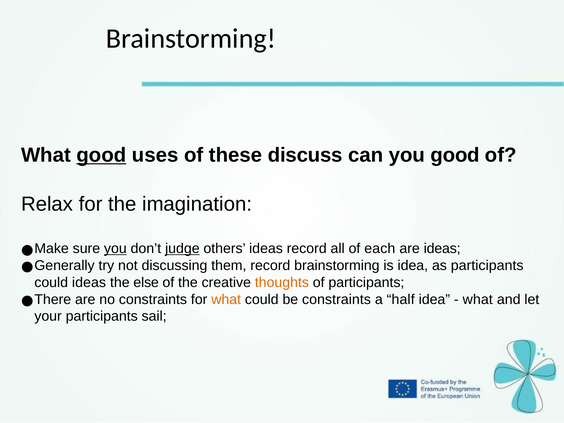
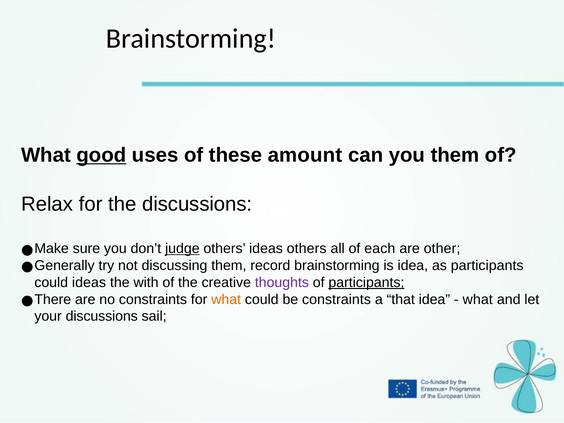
discuss: discuss -> amount
you good: good -> them
the imagination: imagination -> discussions
you at (115, 249) underline: present -> none
ideas record: record -> others
are ideas: ideas -> other
else: else -> with
thoughts colour: orange -> purple
participants at (366, 282) underline: none -> present
half: half -> that
your participants: participants -> discussions
